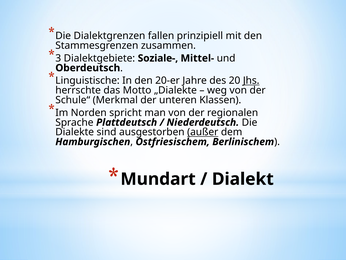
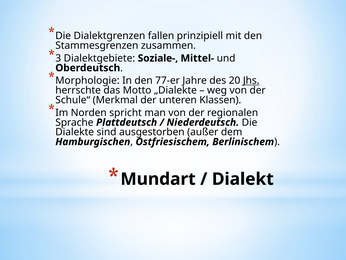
Linguistische: Linguistische -> Morphologie
20-er: 20-er -> 77-er
außer underline: present -> none
